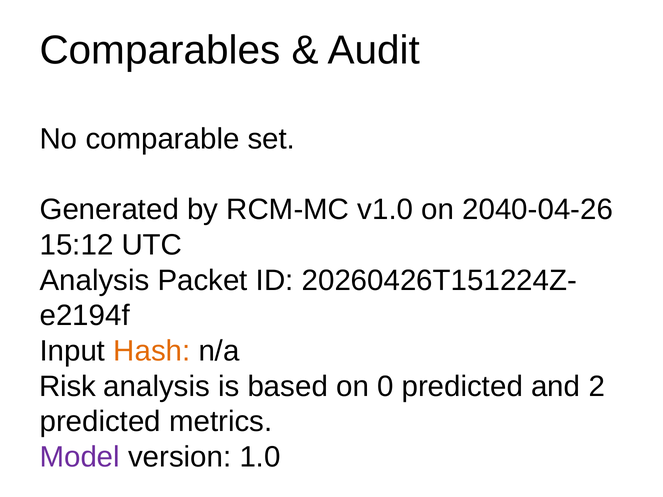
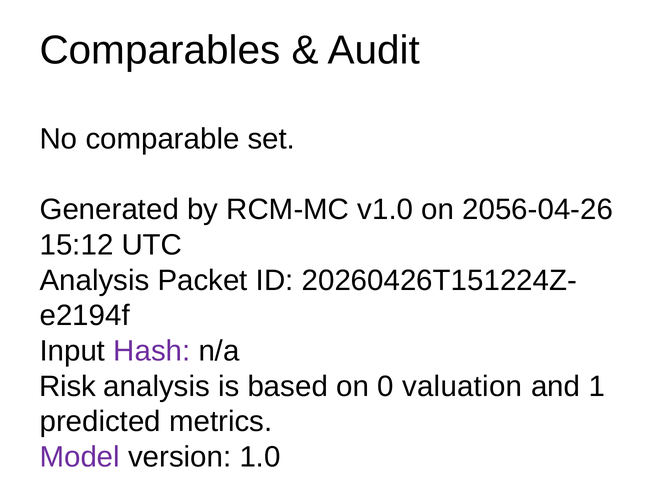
2040-04-26: 2040-04-26 -> 2056-04-26
Hash colour: orange -> purple
0 predicted: predicted -> valuation
2: 2 -> 1
